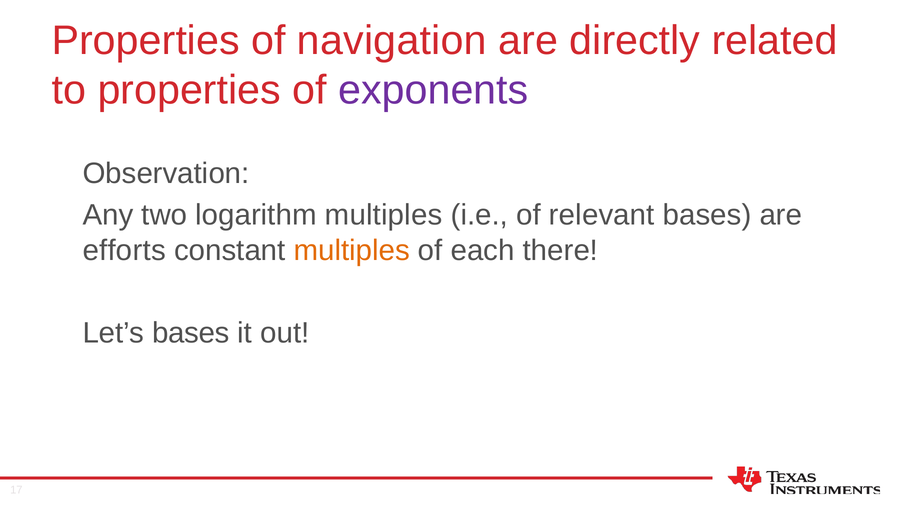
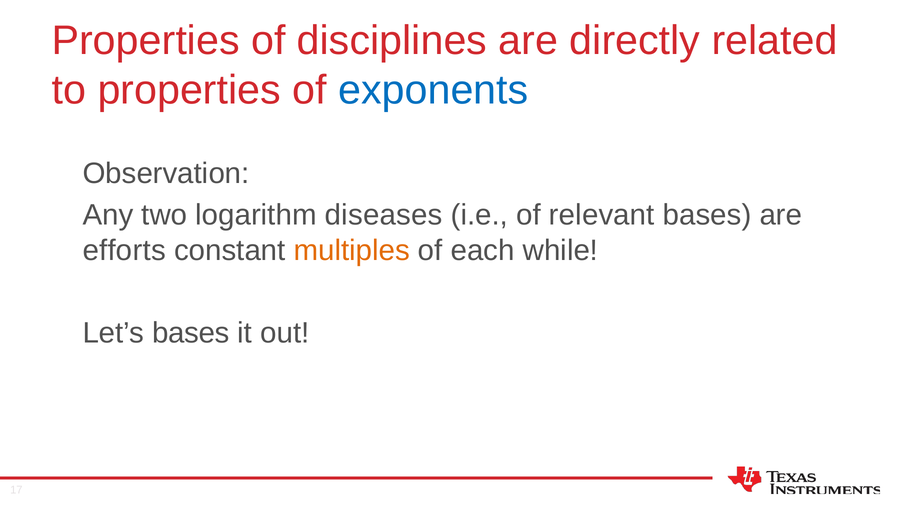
navigation: navigation -> disciplines
exponents colour: purple -> blue
logarithm multiples: multiples -> diseases
there: there -> while
